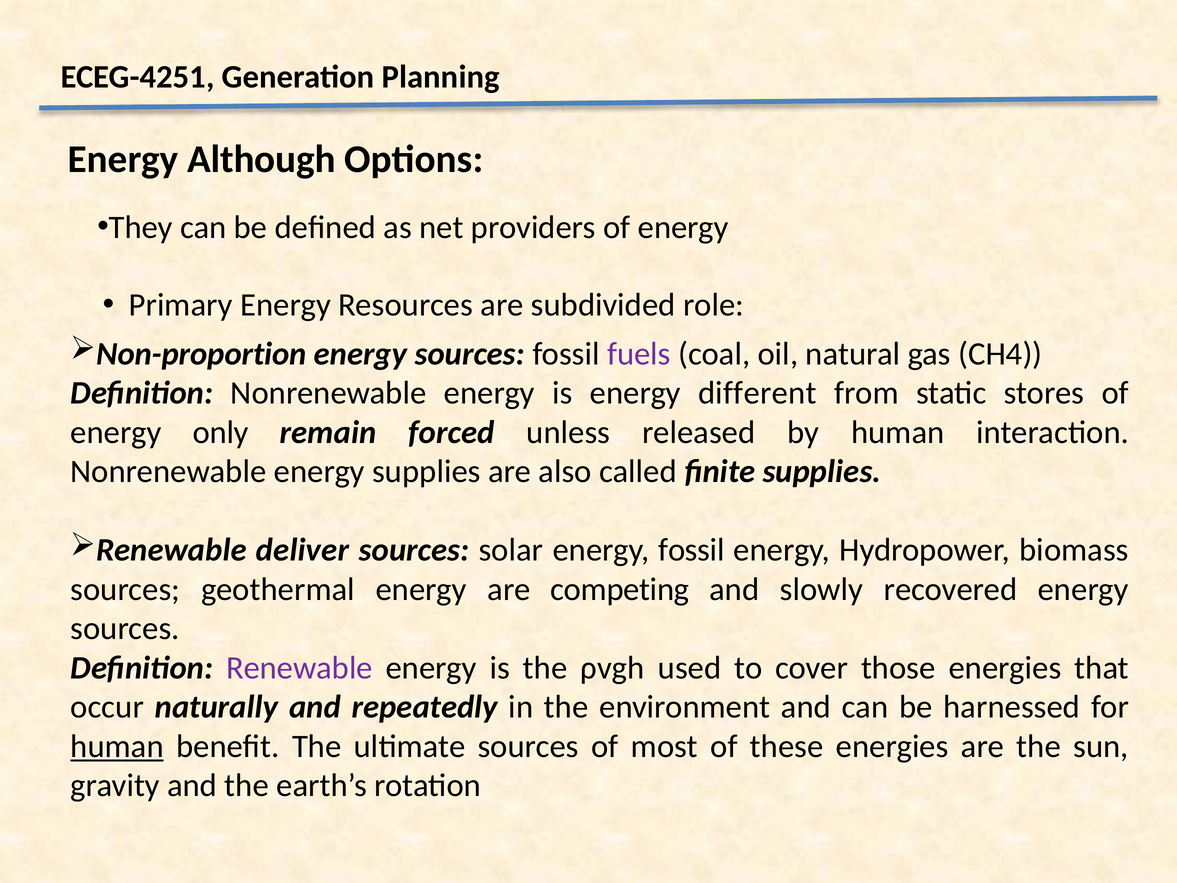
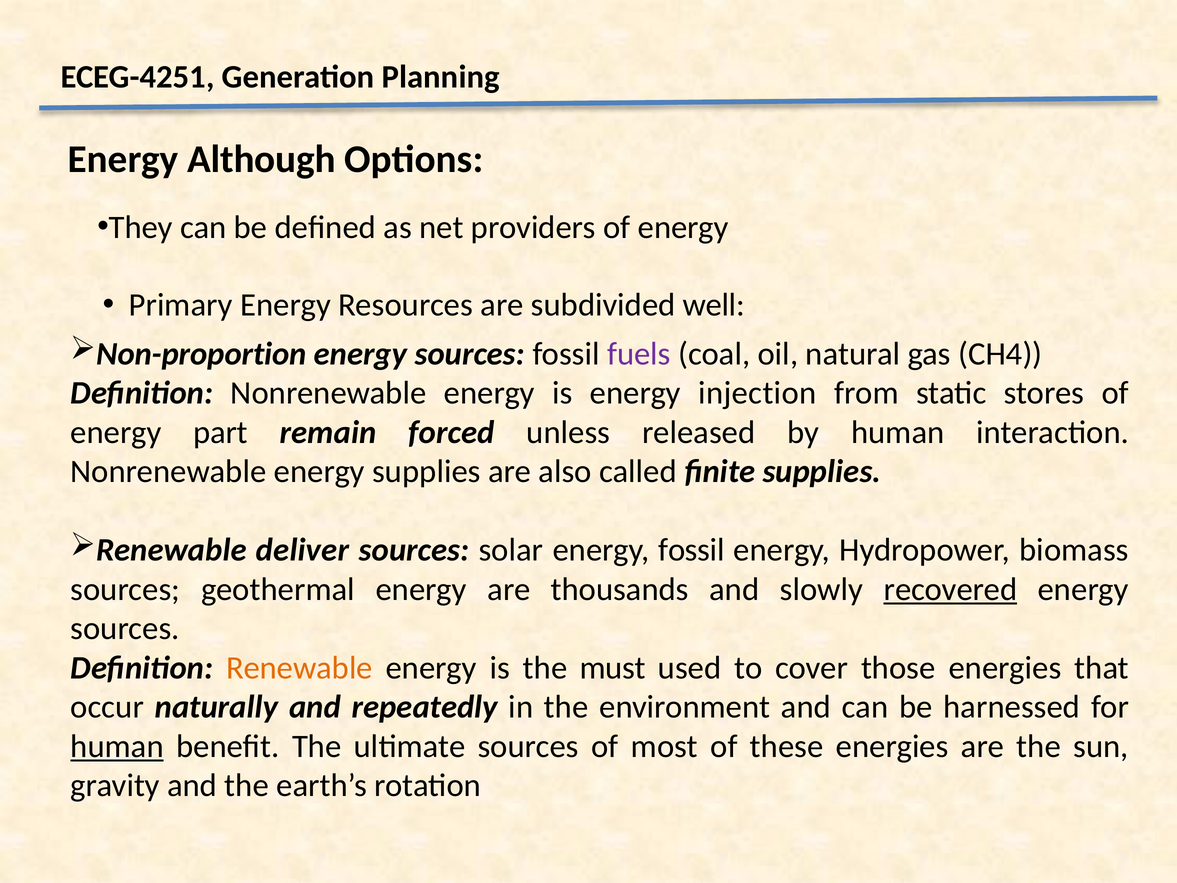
role: role -> well
different: different -> injection
only: only -> part
competing: competing -> thousands
recovered underline: none -> present
Renewable at (299, 668) colour: purple -> orange
ρvgh: ρvgh -> must
